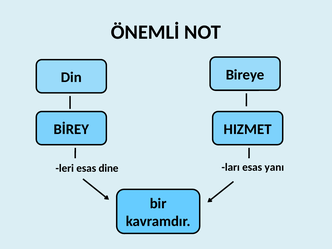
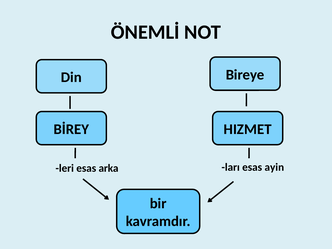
dine: dine -> arka
yanı: yanı -> ayin
